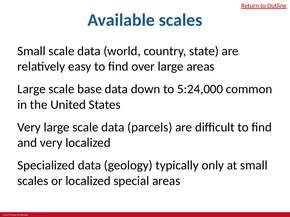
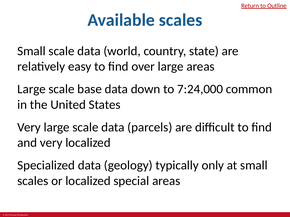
5:24,000: 5:24,000 -> 7:24,000
